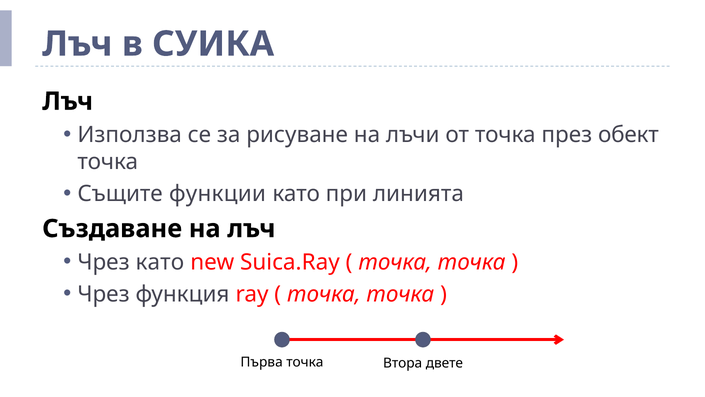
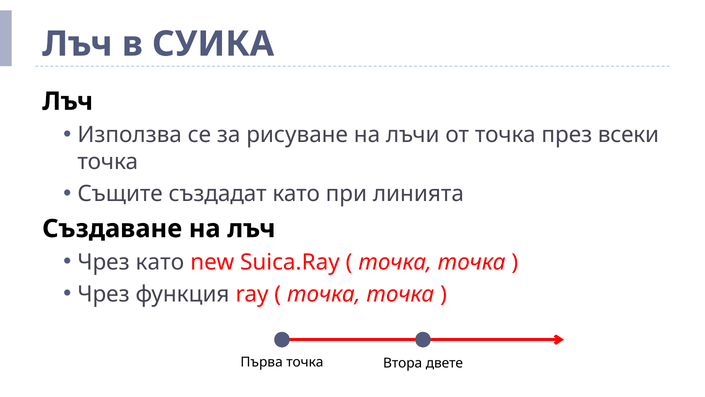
обект: обект -> всеки
функции: функции -> създадат
